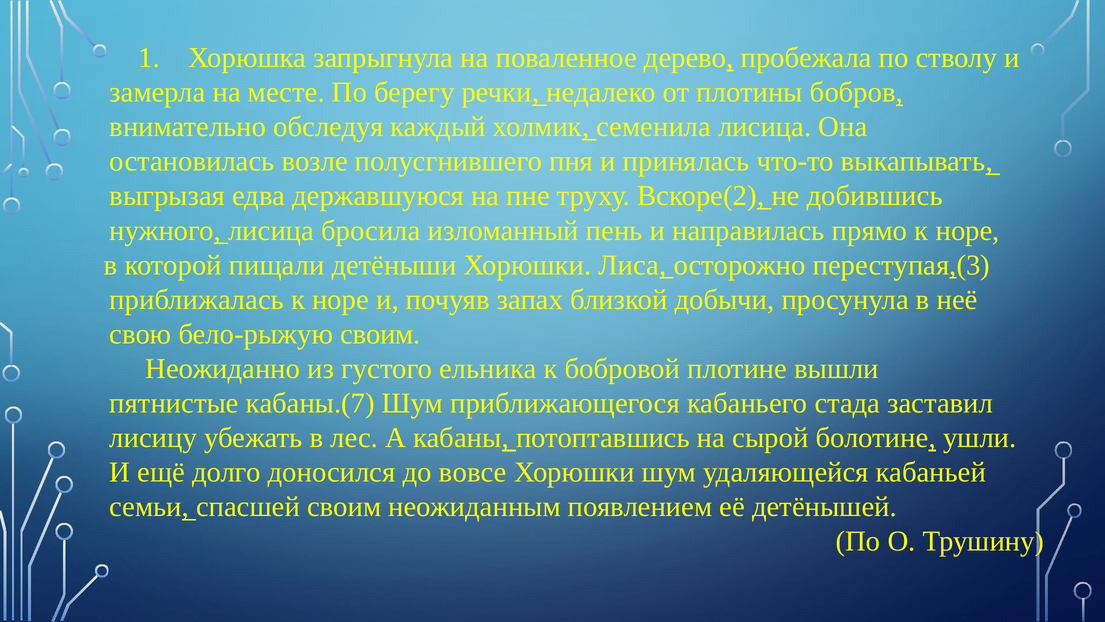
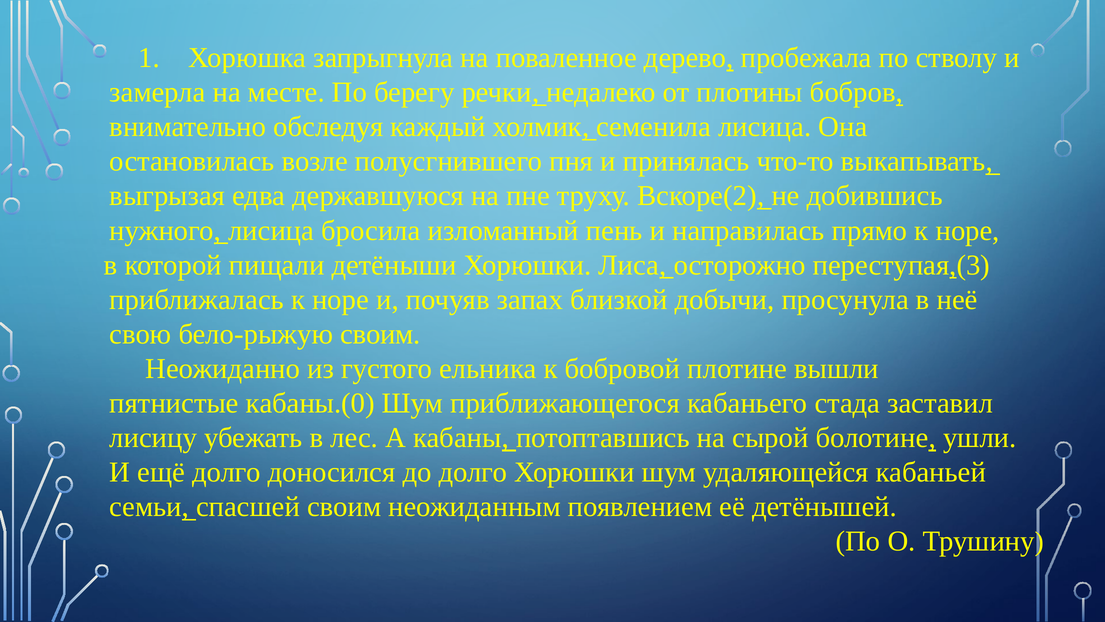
кабаны.(7: кабаны.(7 -> кабаны.(0
до вовсе: вовсе -> долго
